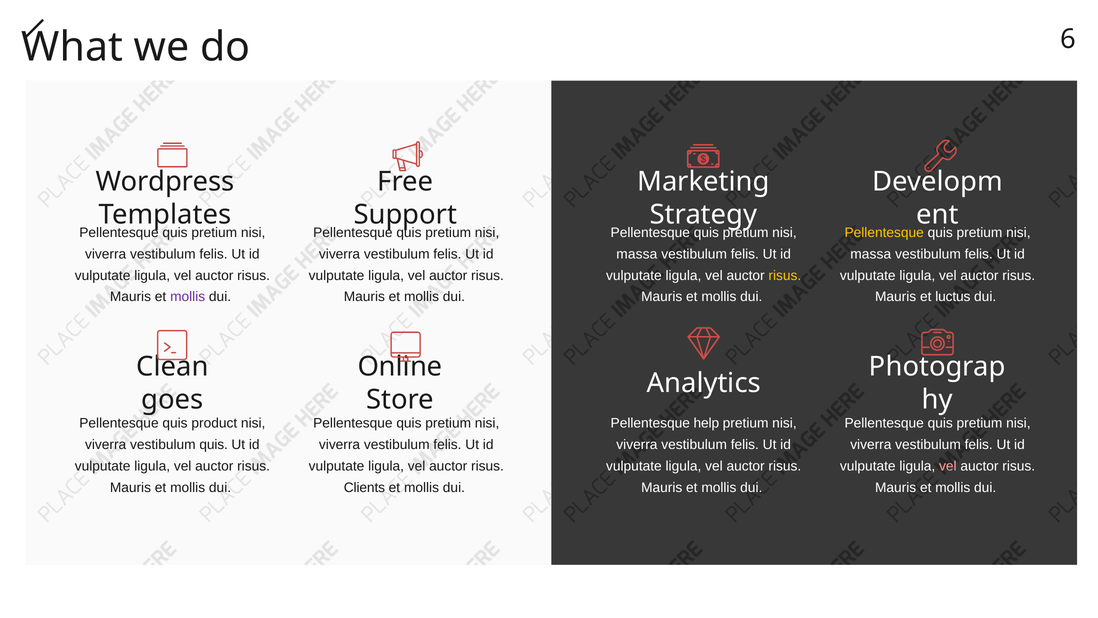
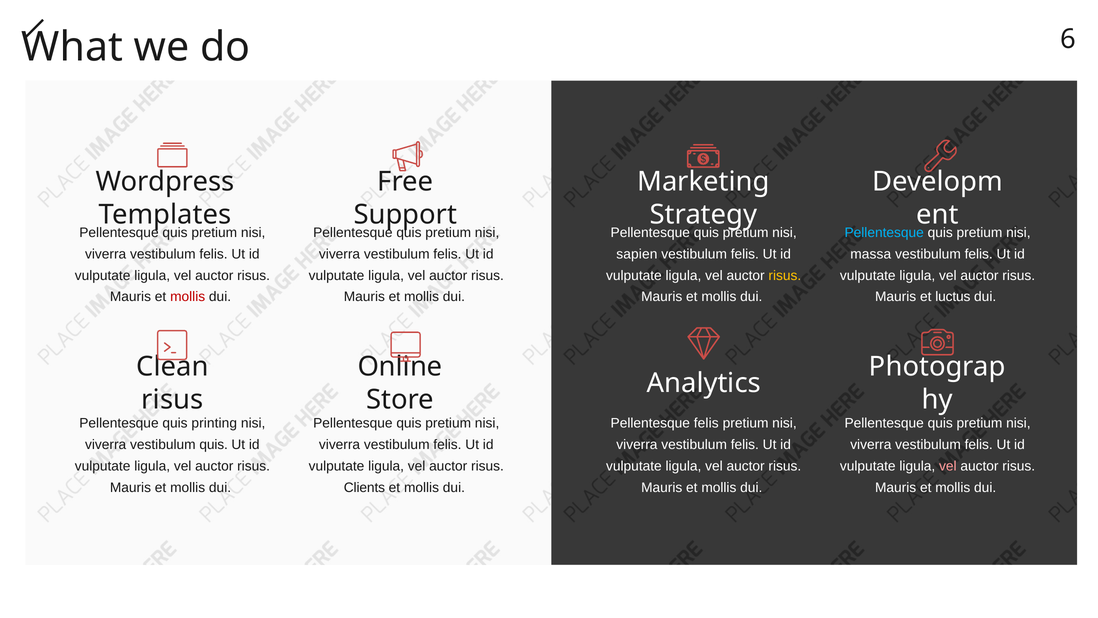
Pellentesque at (884, 233) colour: yellow -> light blue
massa at (637, 254): massa -> sapien
mollis at (188, 297) colour: purple -> red
goes at (173, 399): goes -> risus
product: product -> printing
Pellentesque help: help -> felis
